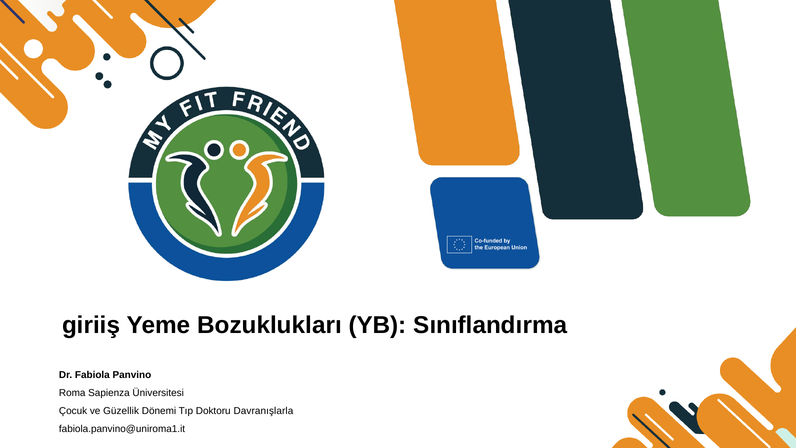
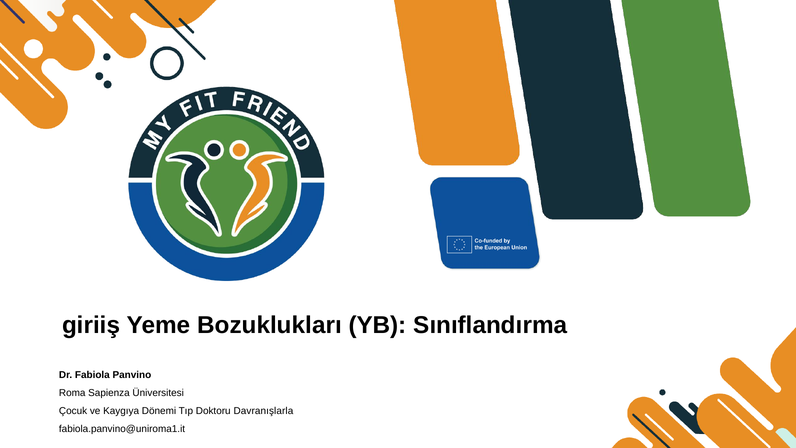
Güzellik: Güzellik -> Kaygıya
